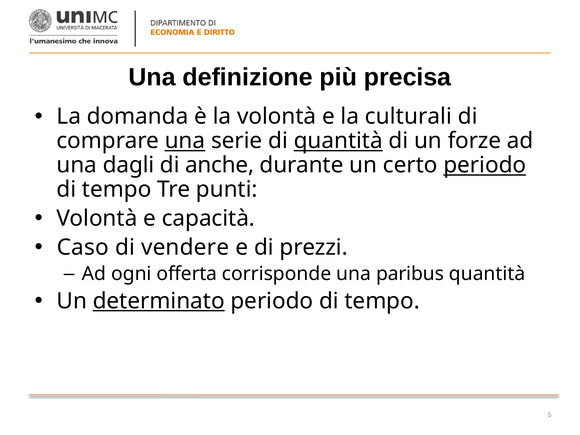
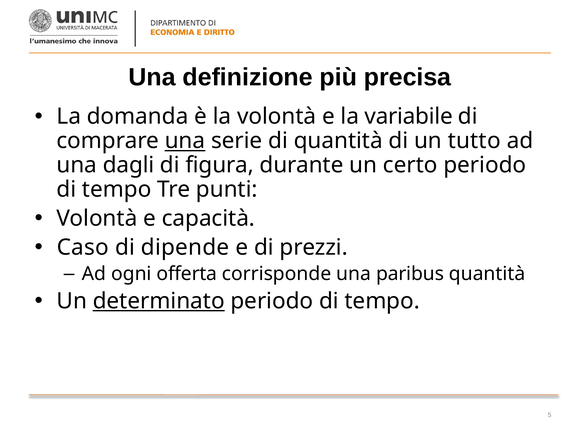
culturali: culturali -> variabile
quantità at (338, 141) underline: present -> none
forze: forze -> tutto
anche: anche -> figura
periodo at (485, 165) underline: present -> none
vendere: vendere -> dipende
